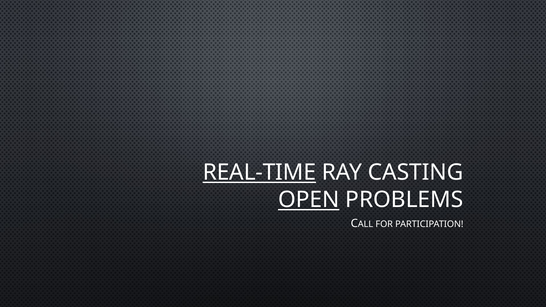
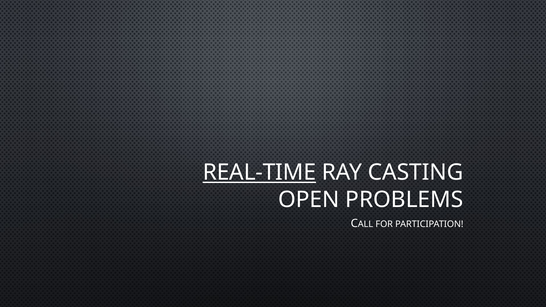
OPEN underline: present -> none
